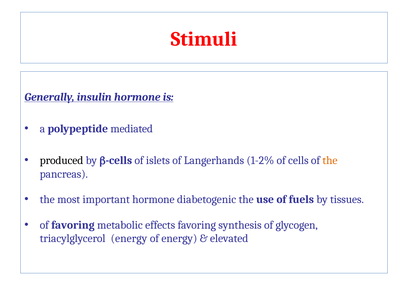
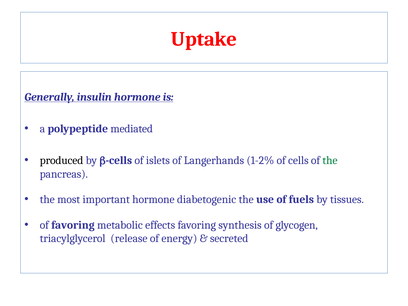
Stimuli: Stimuli -> Uptake
the at (330, 160) colour: orange -> green
triacylglycerol energy: energy -> release
elevated: elevated -> secreted
